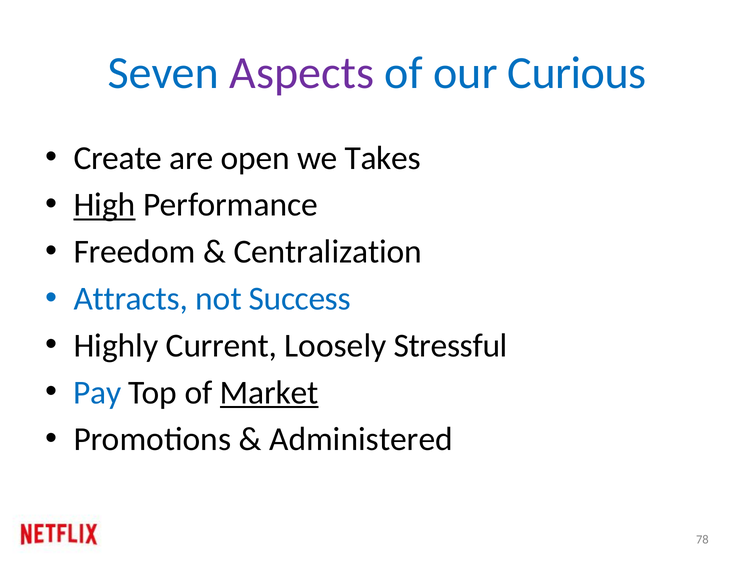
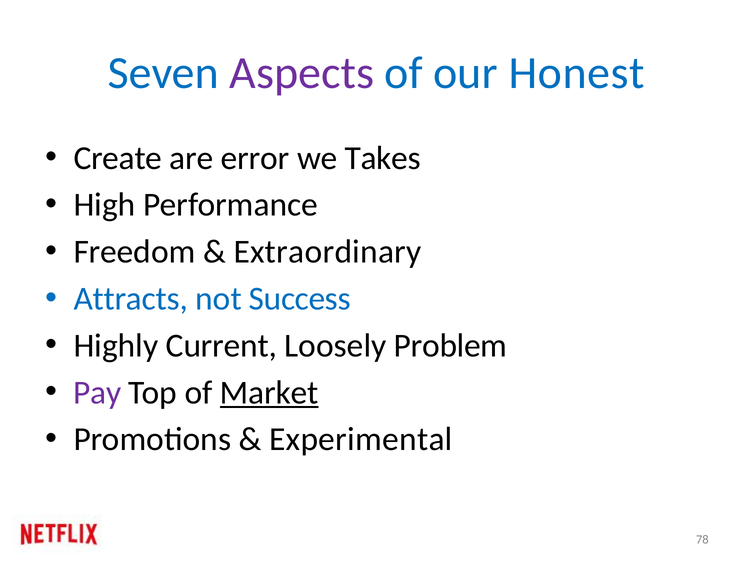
Curious: Curious -> Honest
open: open -> error
High underline: present -> none
Centralization: Centralization -> Extraordinary
Stressful: Stressful -> Problem
Pay colour: blue -> purple
Administered: Administered -> Experimental
